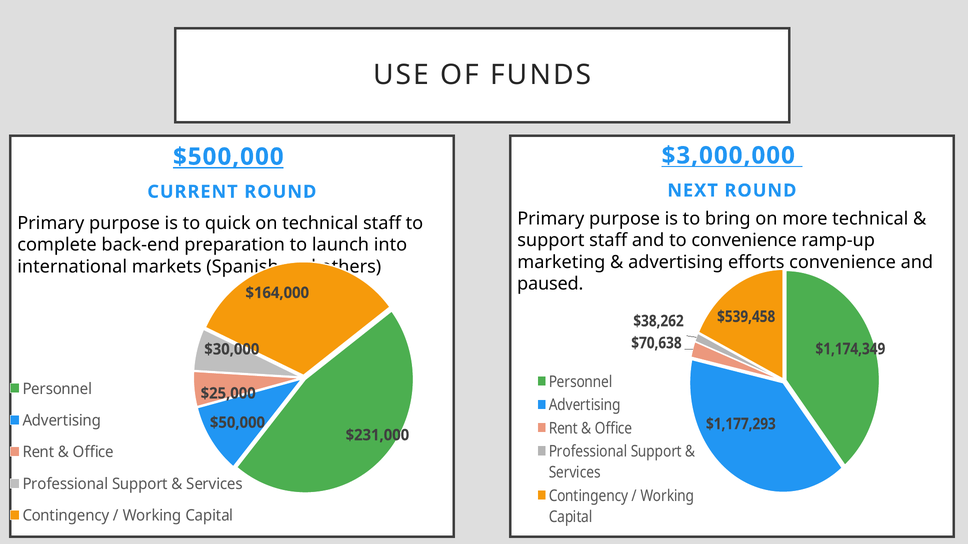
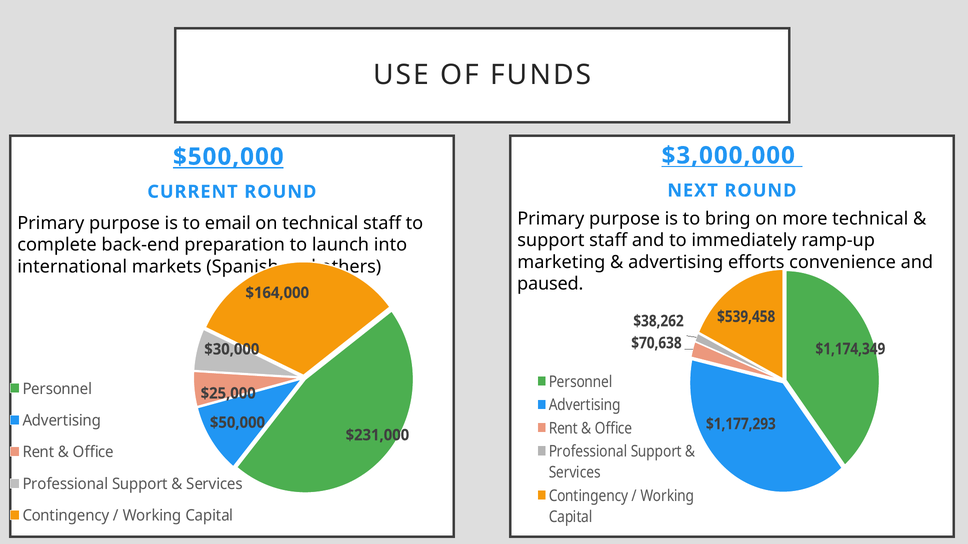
quick: quick -> email
to convenience: convenience -> immediately
